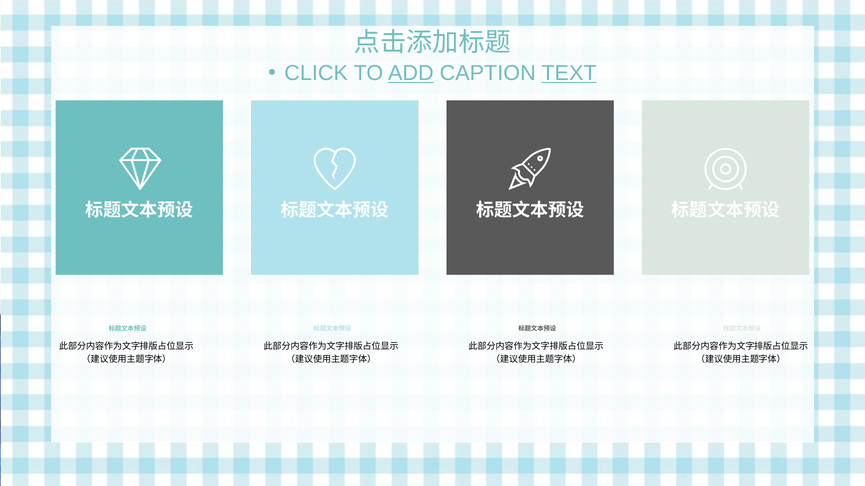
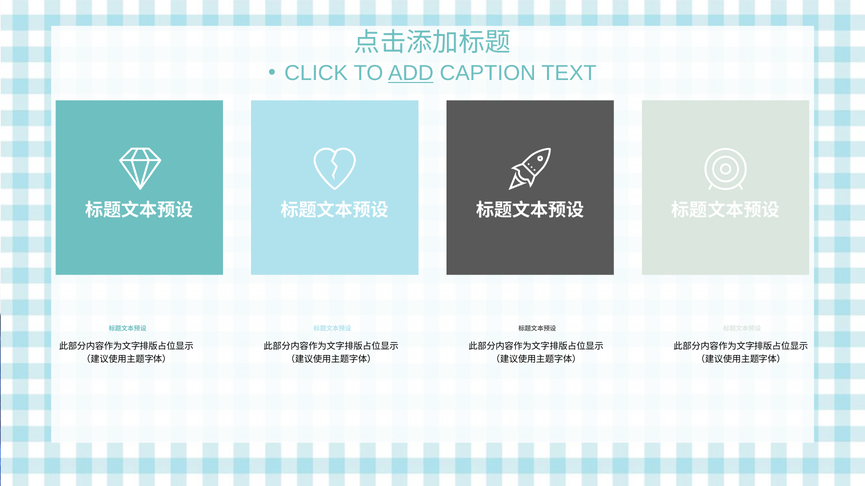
TEXT underline: present -> none
